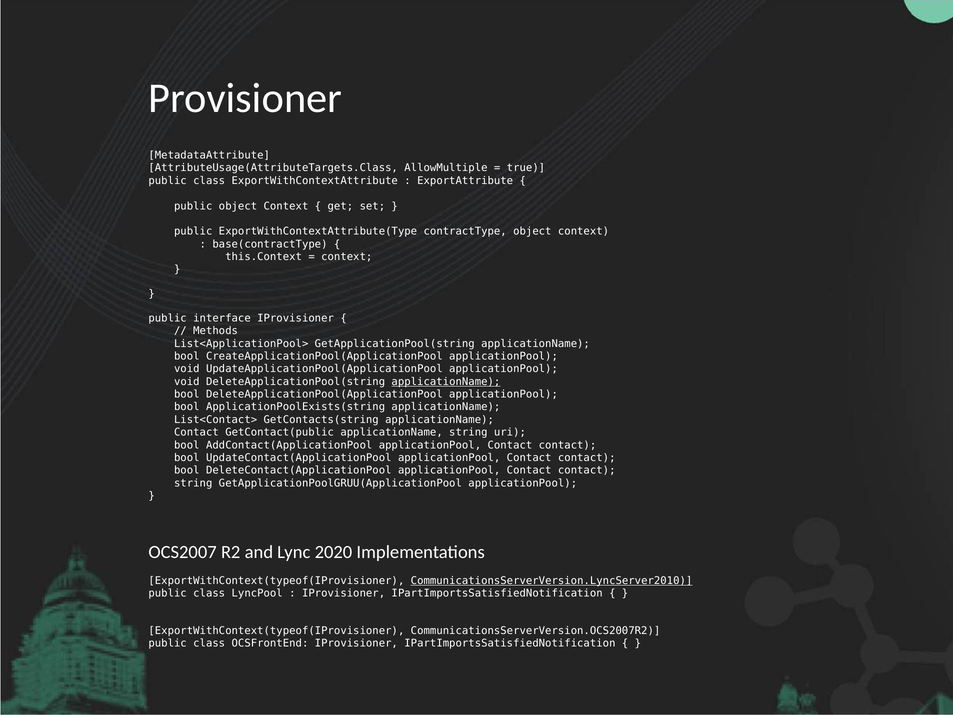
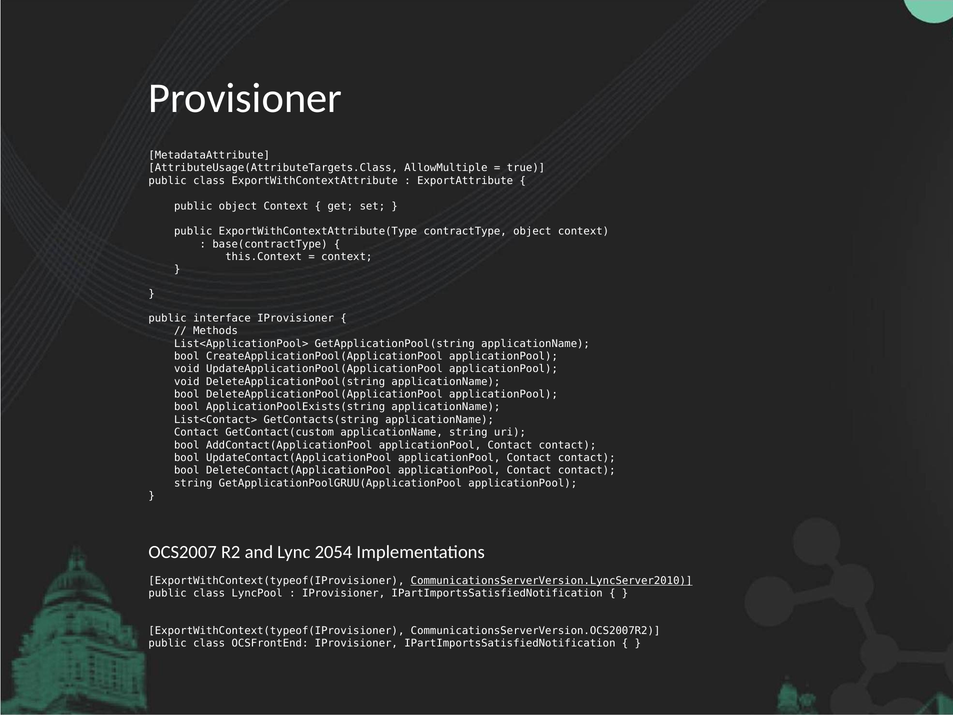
applicationName at (446, 381) underline: present -> none
GetContact(public: GetContact(public -> GetContact(custom
2020: 2020 -> 2054
